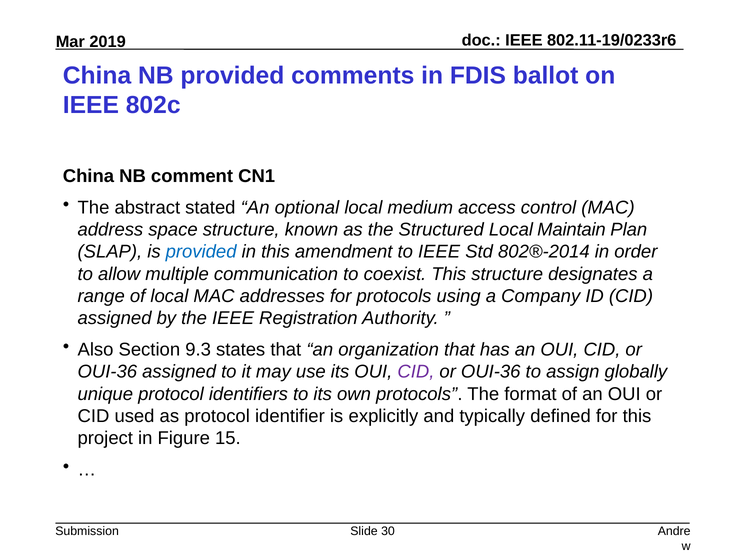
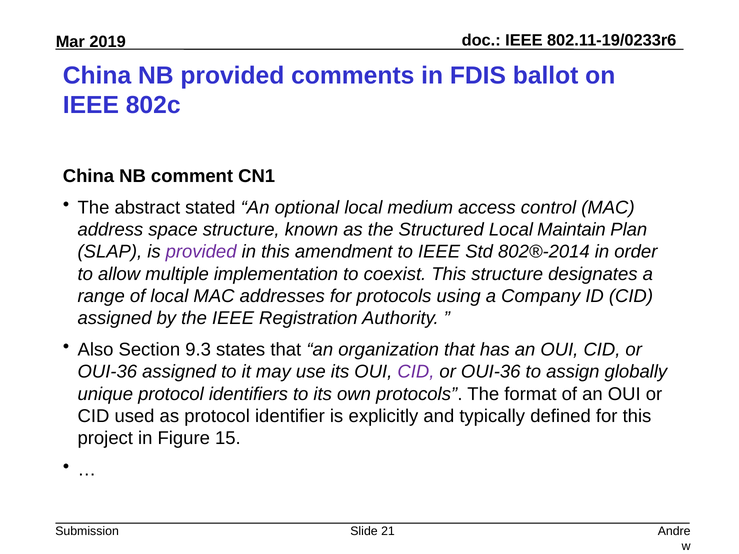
provided at (201, 252) colour: blue -> purple
communication: communication -> implementation
30: 30 -> 21
